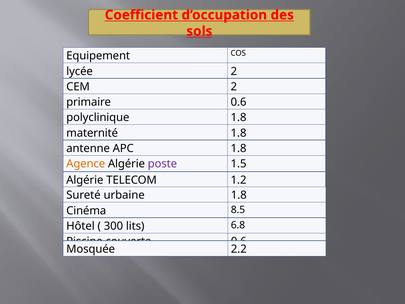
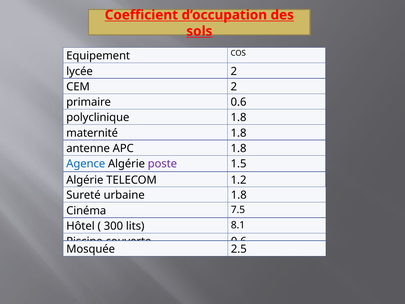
Agence colour: orange -> blue
8.5: 8.5 -> 7.5
6.8: 6.8 -> 8.1
2.2: 2.2 -> 2.5
